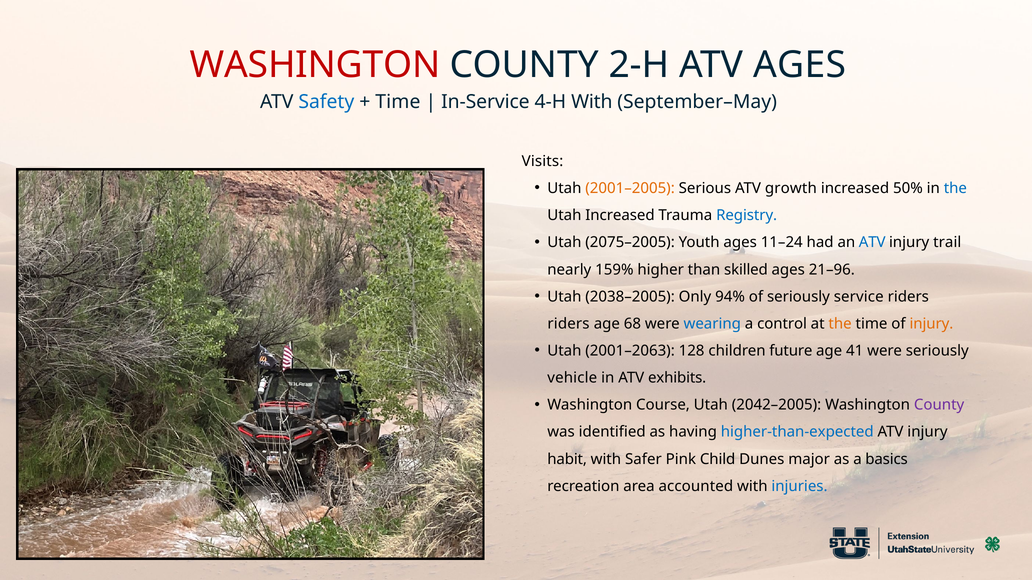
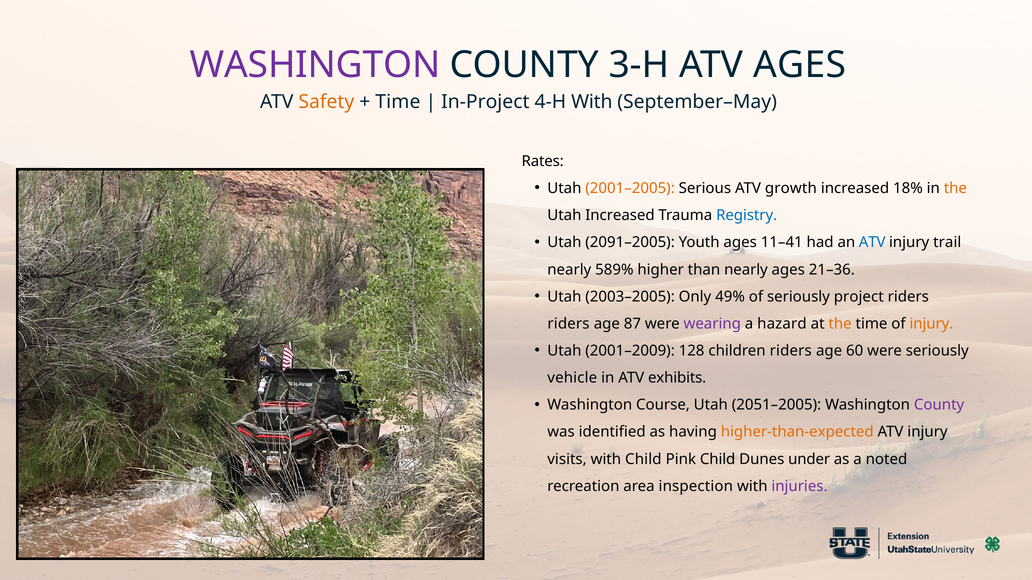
WASHINGTON at (315, 65) colour: red -> purple
2-H: 2-H -> 3-H
Safety colour: blue -> orange
In-Service: In-Service -> In-Project
Visits: Visits -> Rates
50%: 50% -> 18%
the at (955, 188) colour: blue -> orange
2075–2005: 2075–2005 -> 2091–2005
11–24: 11–24 -> 11–41
159%: 159% -> 589%
than skilled: skilled -> nearly
21–96: 21–96 -> 21–36
2038–2005: 2038–2005 -> 2003–2005
94%: 94% -> 49%
service: service -> project
68: 68 -> 87
wearing colour: blue -> purple
control: control -> hazard
2001–2063: 2001–2063 -> 2001–2009
children future: future -> riders
41: 41 -> 60
2042–2005: 2042–2005 -> 2051–2005
higher-than-expected colour: blue -> orange
habit: habit -> visits
with Safer: Safer -> Child
major: major -> under
basics: basics -> noted
accounted: accounted -> inspection
injuries colour: blue -> purple
